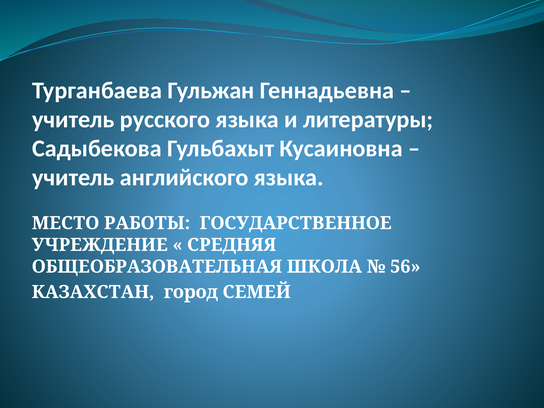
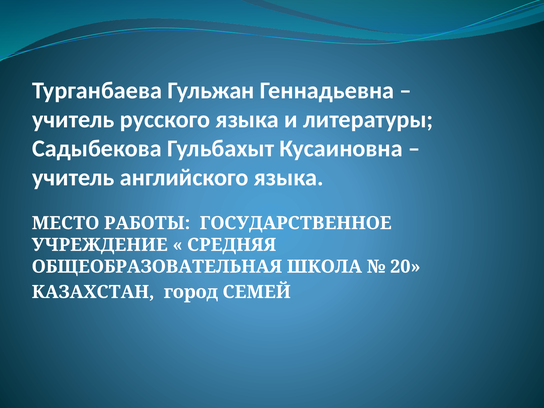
56: 56 -> 20
